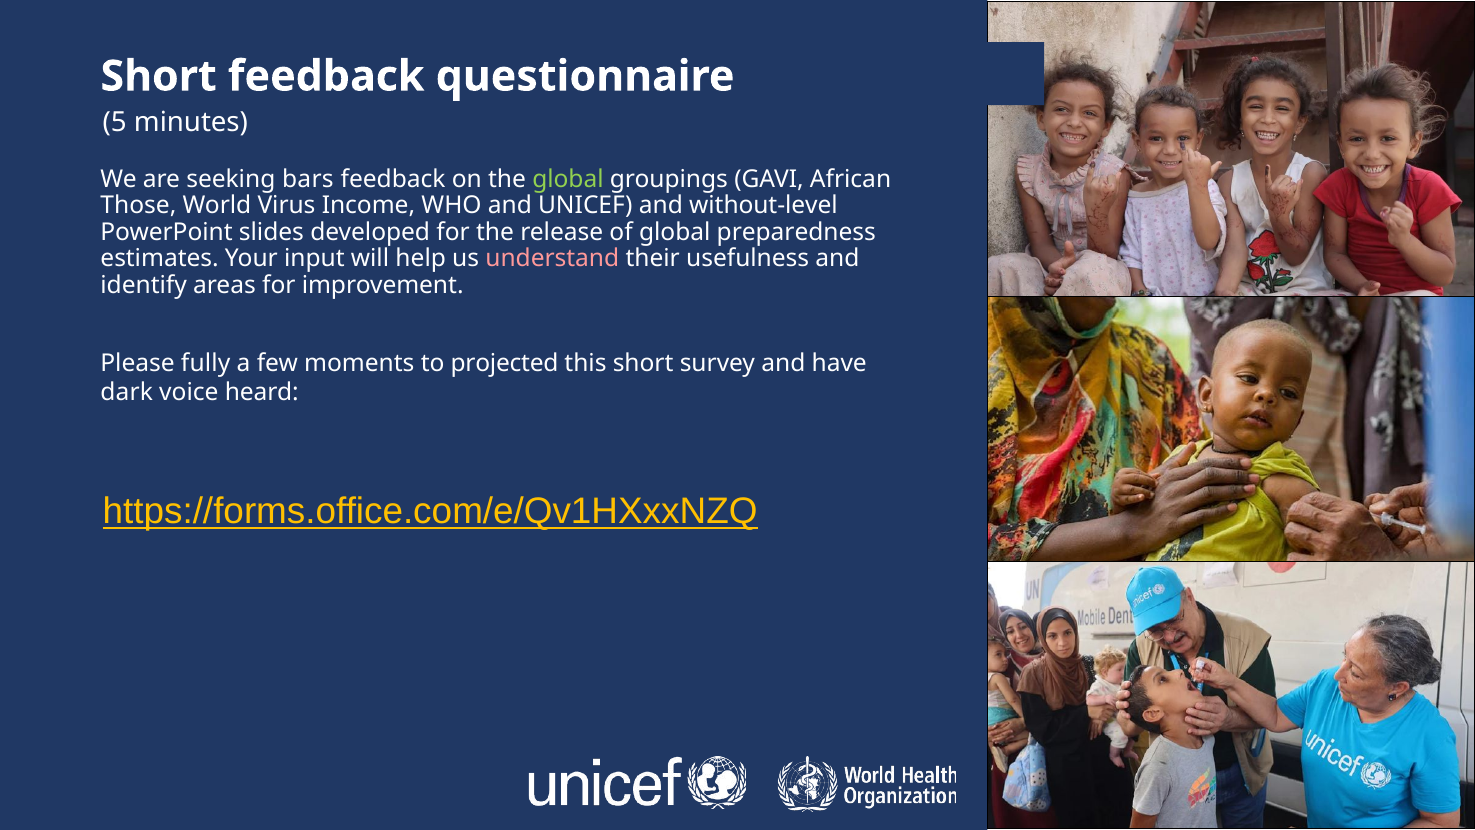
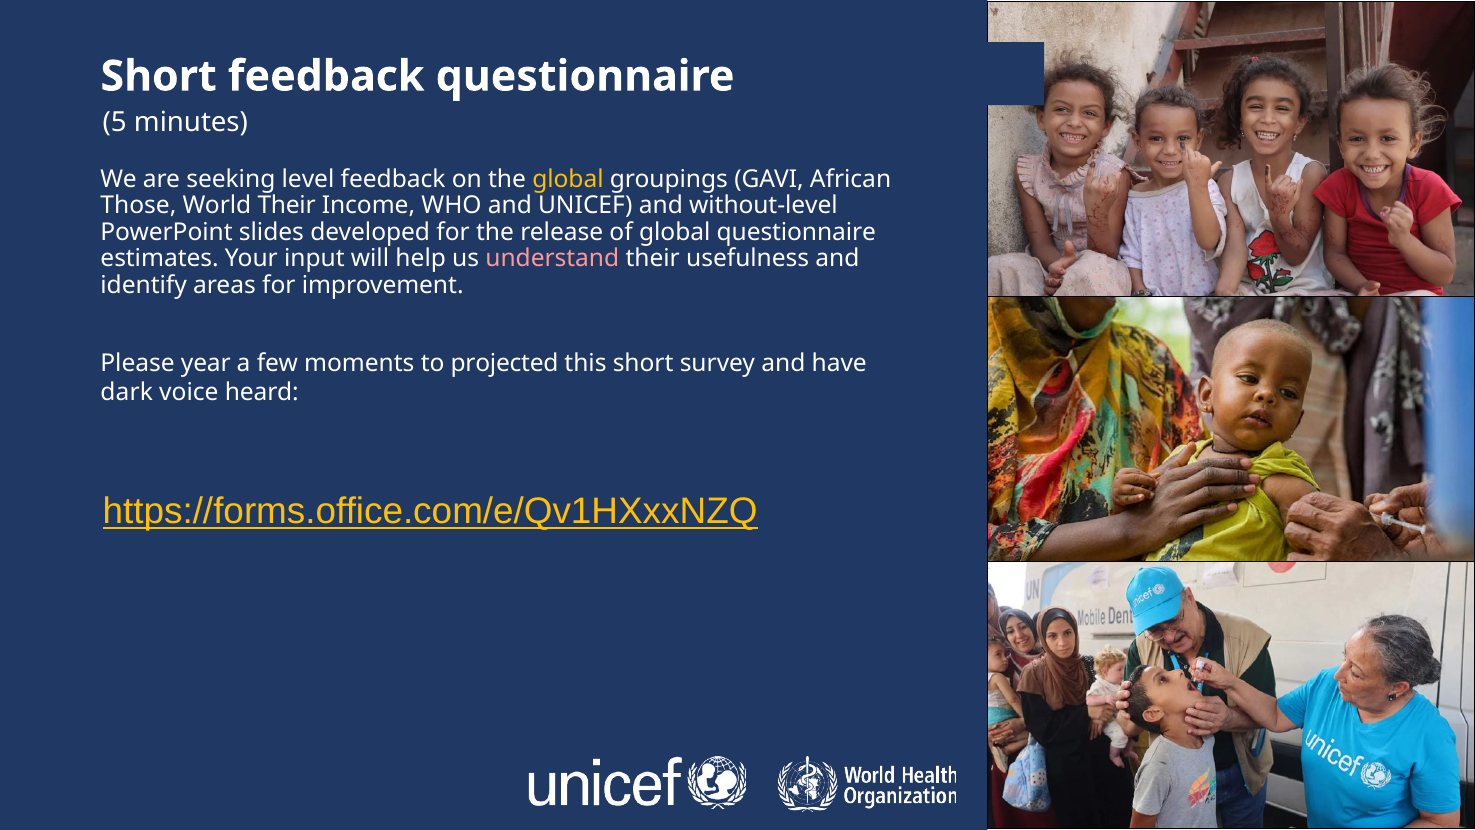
bars: bars -> level
global at (568, 179) colour: light green -> yellow
World Virus: Virus -> Their
global preparedness: preparedness -> questionnaire
fully: fully -> year
